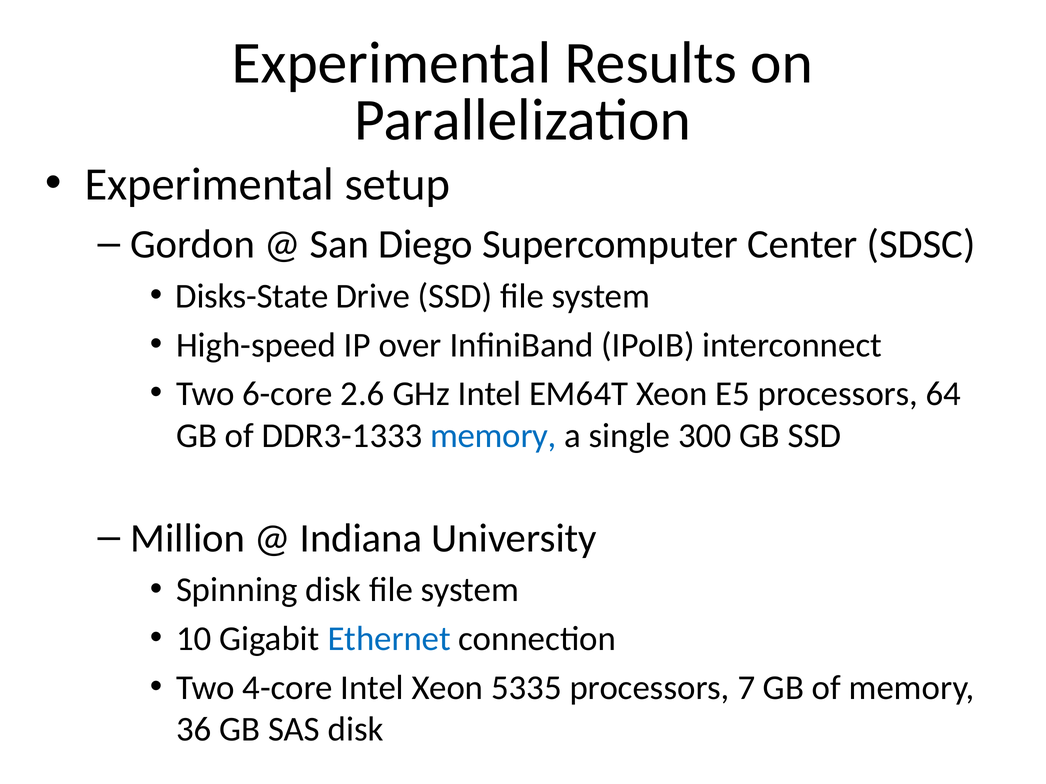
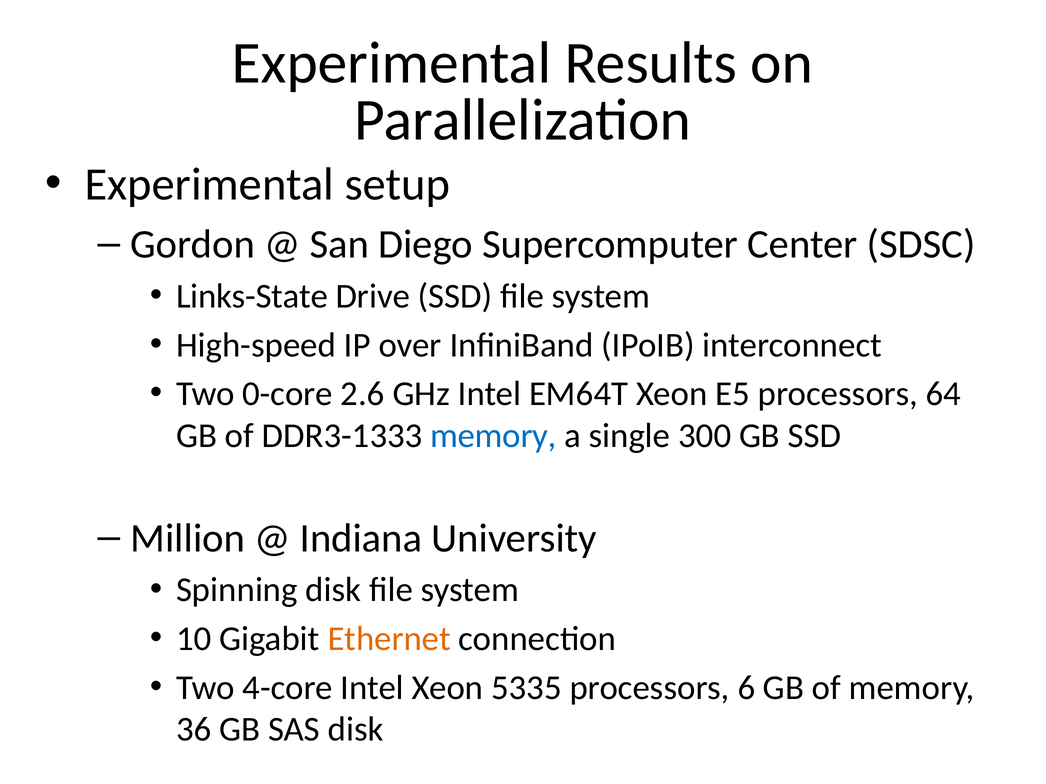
Disks-State: Disks-State -> Links-State
6-core: 6-core -> 0-core
Ethernet colour: blue -> orange
7: 7 -> 6
